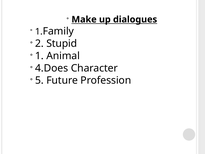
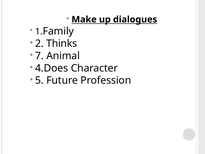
Stupid: Stupid -> Thinks
1 at (39, 56): 1 -> 7
